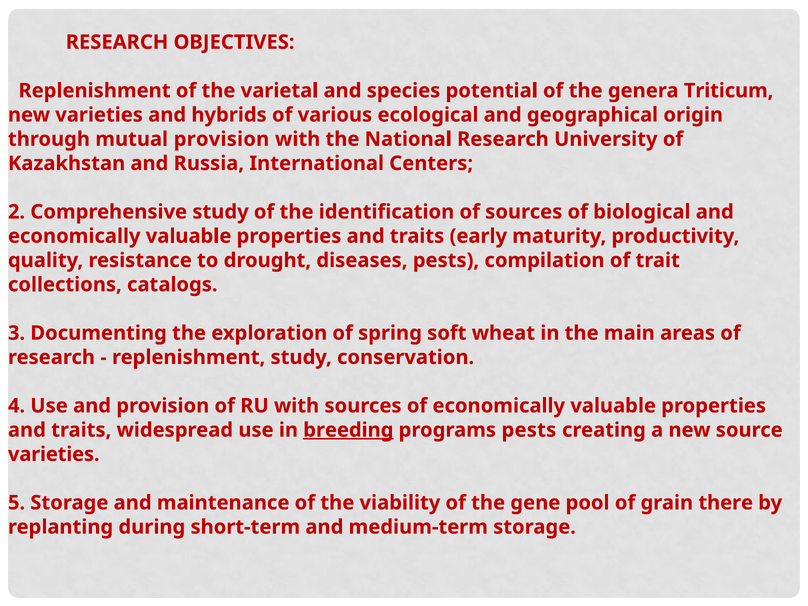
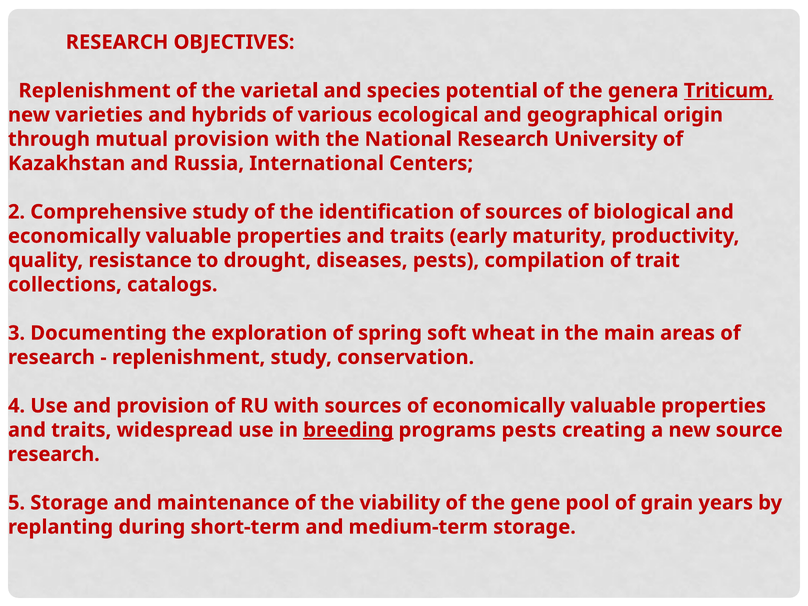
Triticum underline: none -> present
varieties at (54, 454): varieties -> research
there: there -> years
